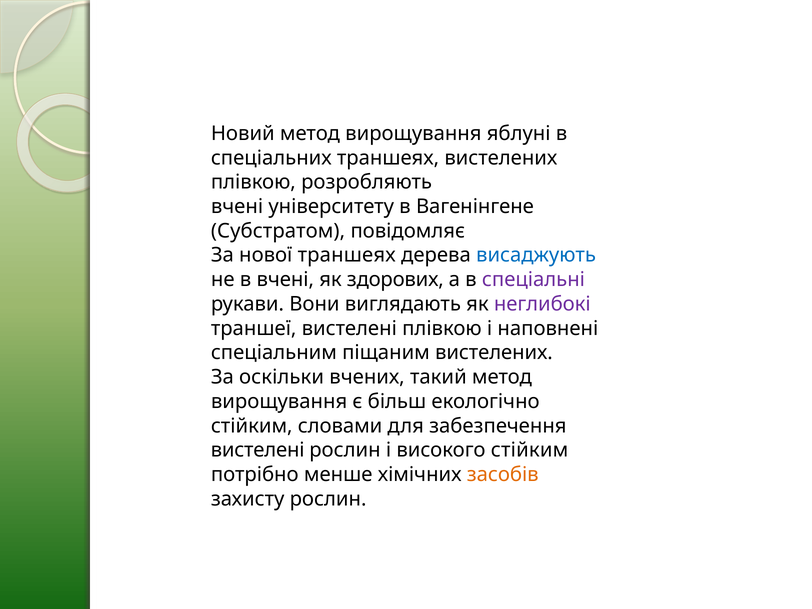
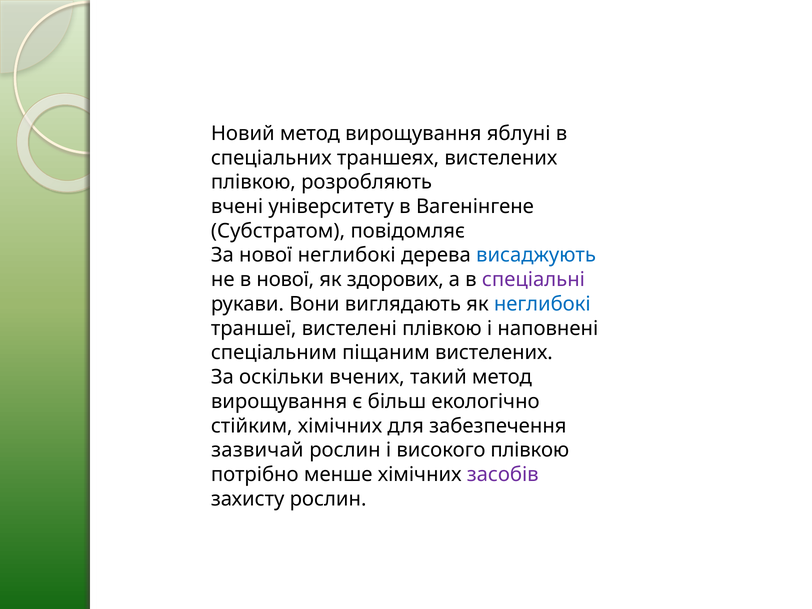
нової траншеях: траншеях -> неглибокі
в вчені: вчені -> нової
неглибокі at (542, 304) colour: purple -> blue
стійким словами: словами -> хімічних
вистелені at (258, 450): вистелені -> зазвичай
високого стійким: стійким -> плівкою
засобів colour: orange -> purple
